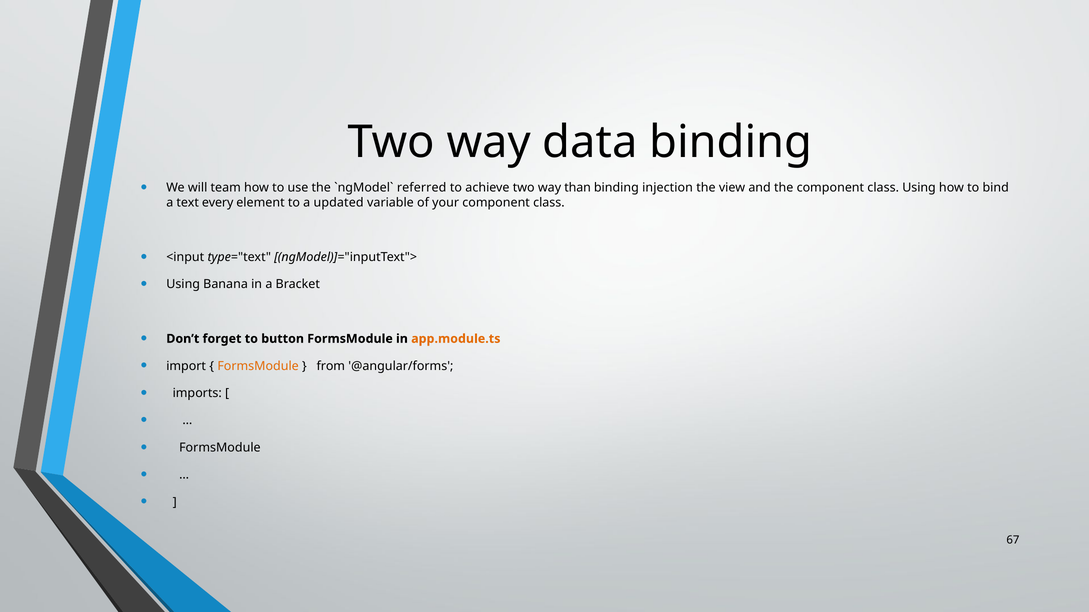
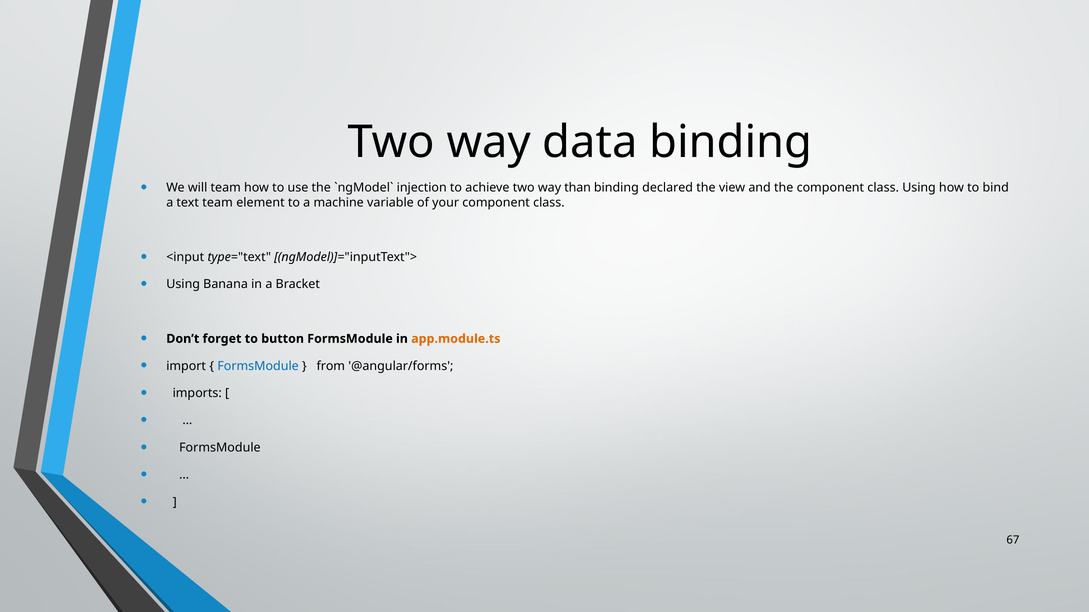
referred: referred -> injection
injection: injection -> declared
text every: every -> team
updated: updated -> machine
FormsModule at (258, 366) colour: orange -> blue
